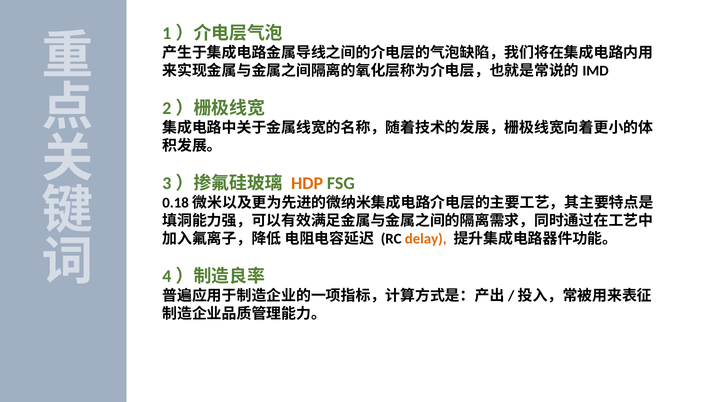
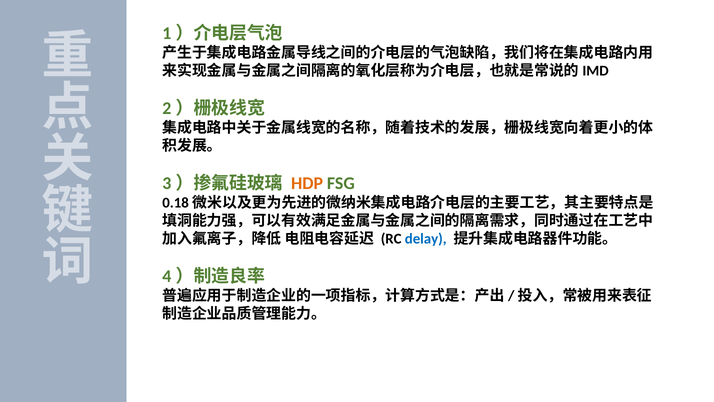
delay colour: orange -> blue
